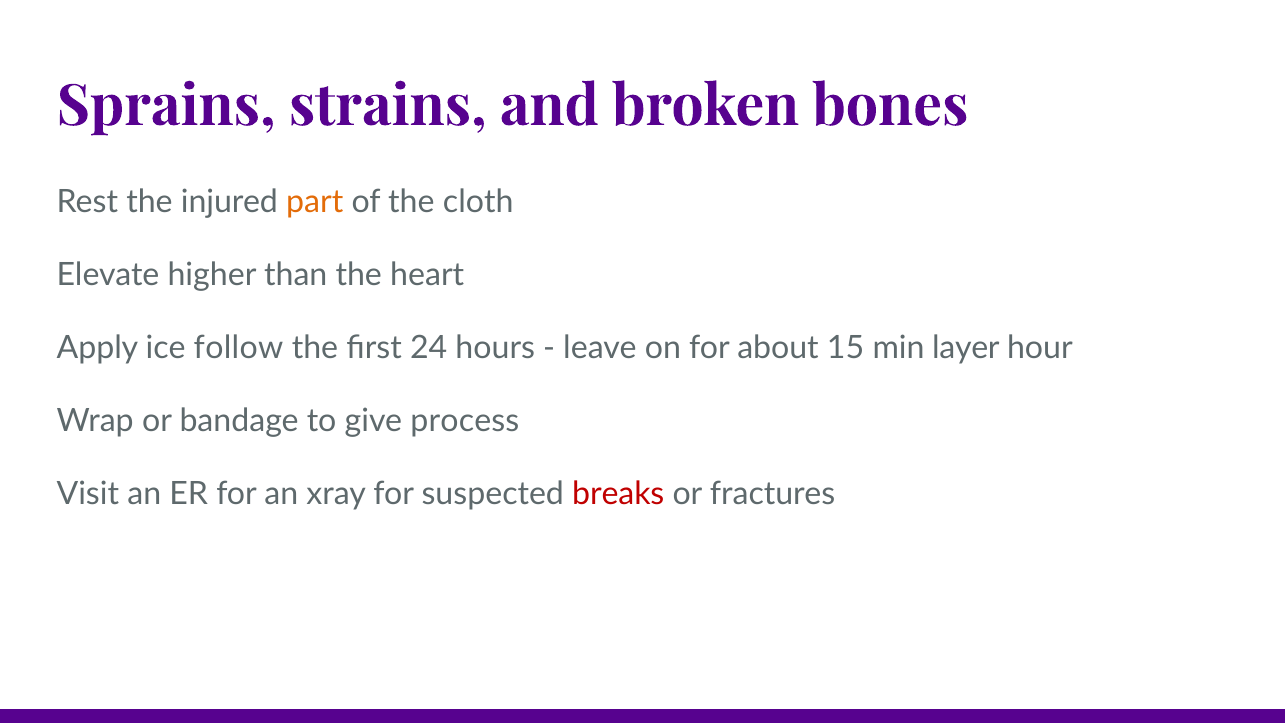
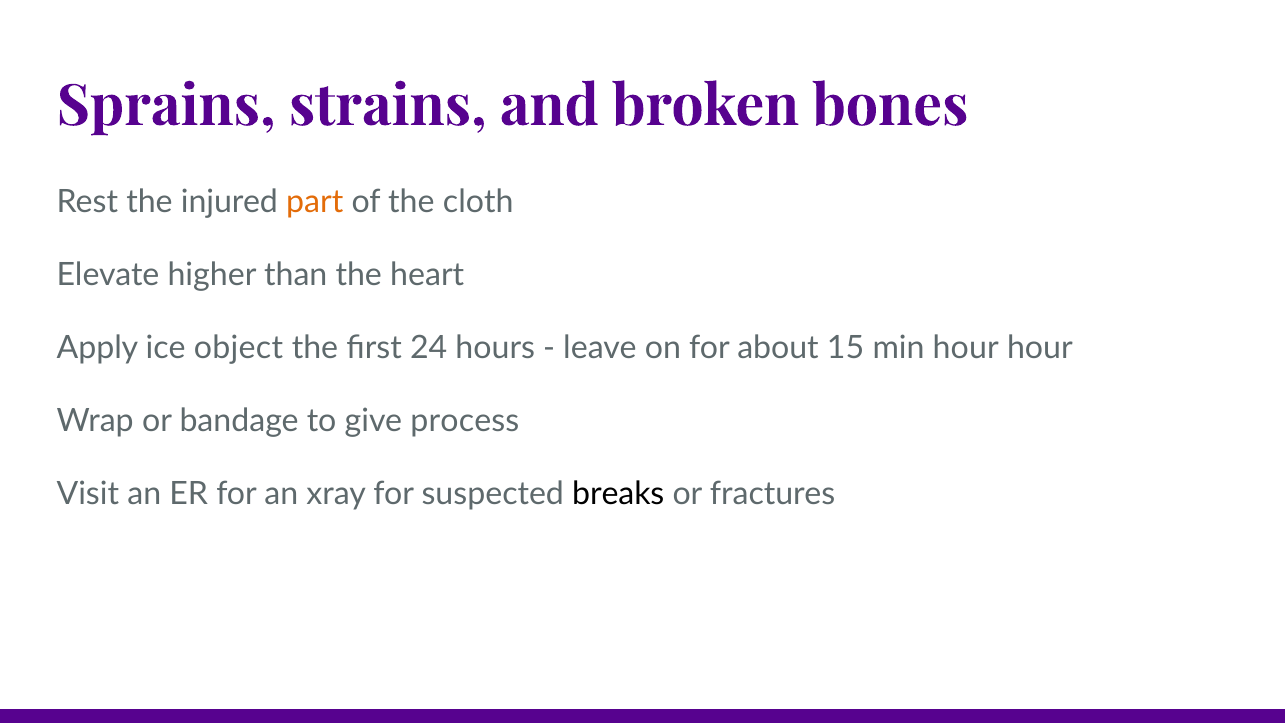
follow: follow -> object
min layer: layer -> hour
breaks colour: red -> black
